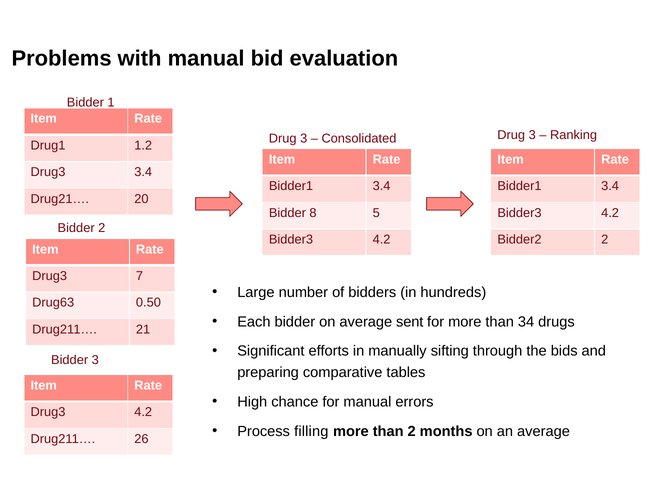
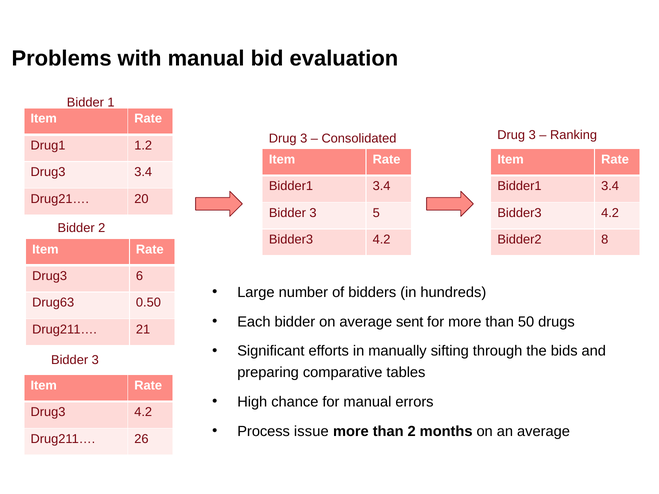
8 at (313, 213): 8 -> 3
Bidder2 2: 2 -> 8
7: 7 -> 6
34: 34 -> 50
filling: filling -> issue
